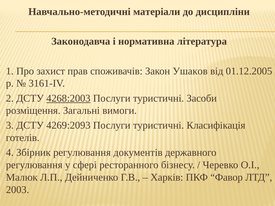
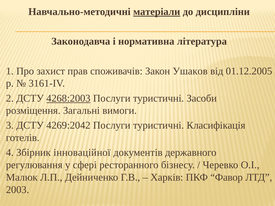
матеріали underline: none -> present
4269:2093: 4269:2093 -> 4269:2042
Збірник регулювання: регулювання -> інноваційної
